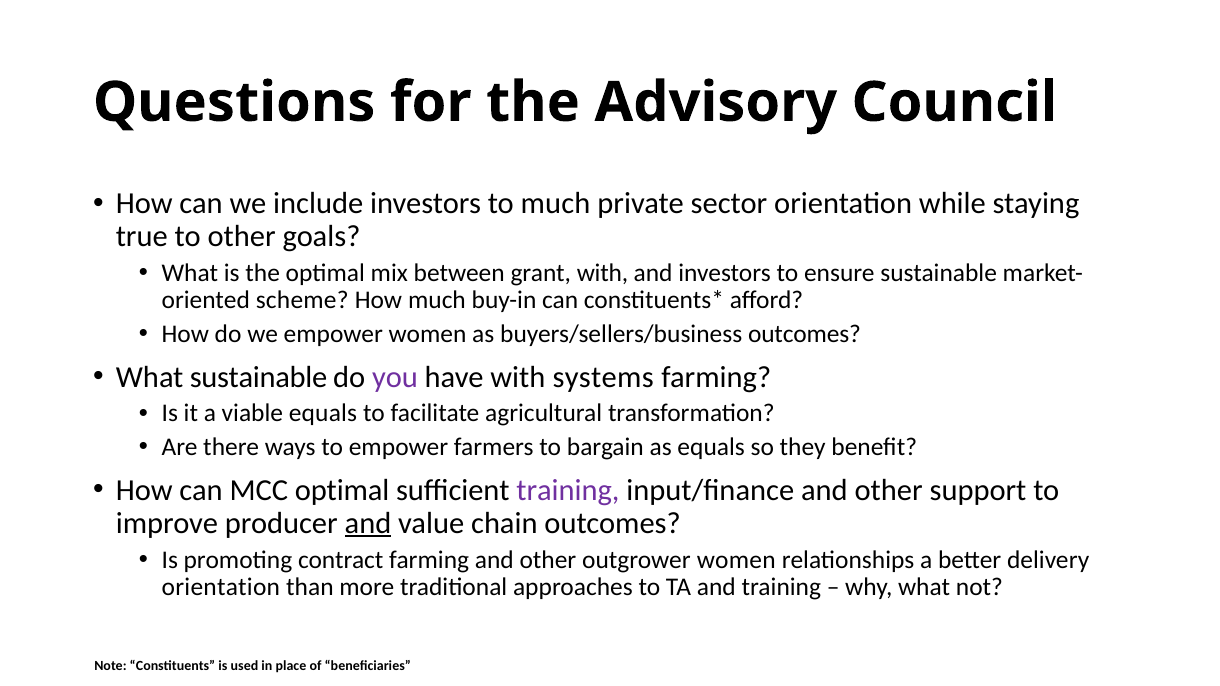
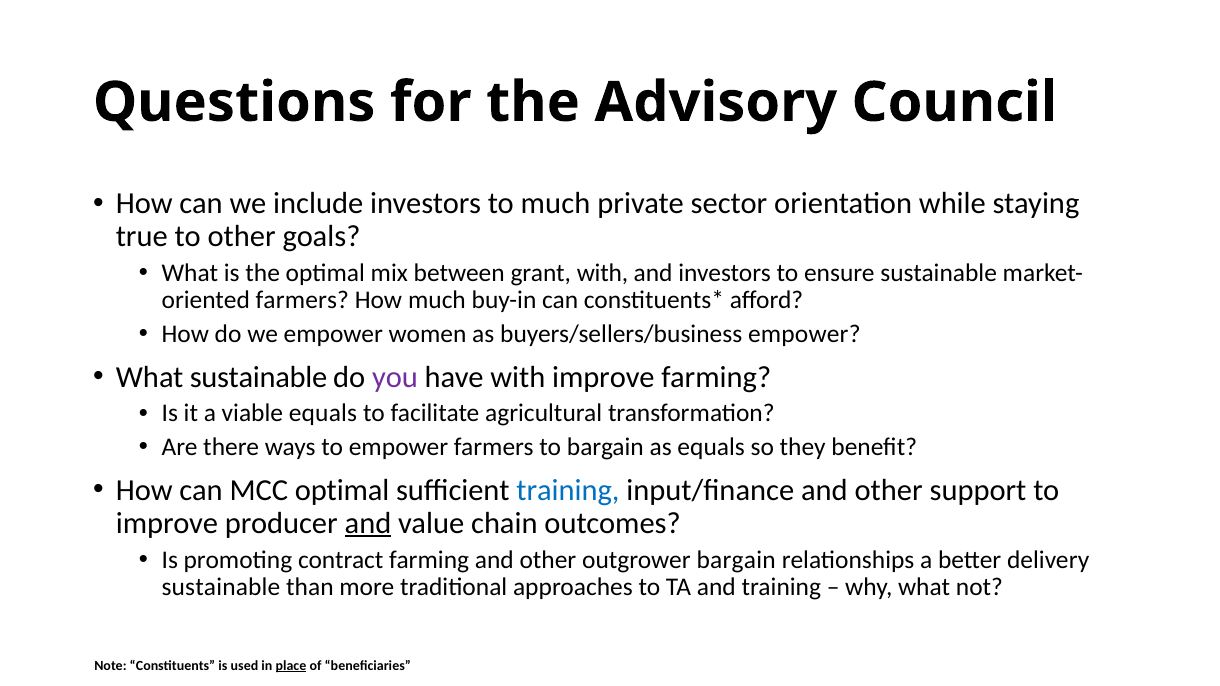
scheme at (302, 300): scheme -> farmers
buyers/sellers/business outcomes: outcomes -> empower
with systems: systems -> improve
training at (568, 490) colour: purple -> blue
outgrower women: women -> bargain
orientation at (221, 587): orientation -> sustainable
place underline: none -> present
